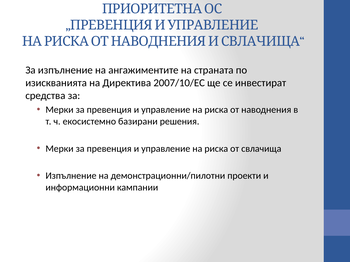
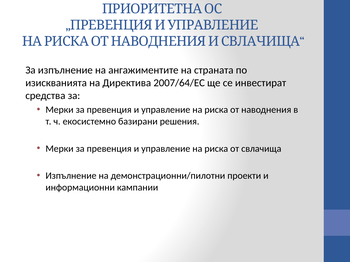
2007/10/ЕС: 2007/10/ЕС -> 2007/64/ЕС
